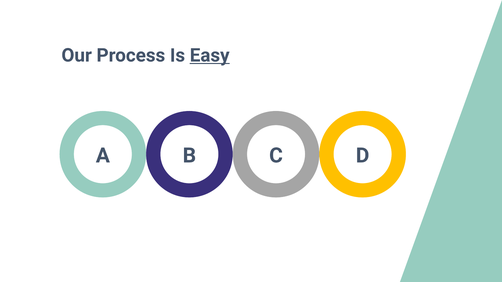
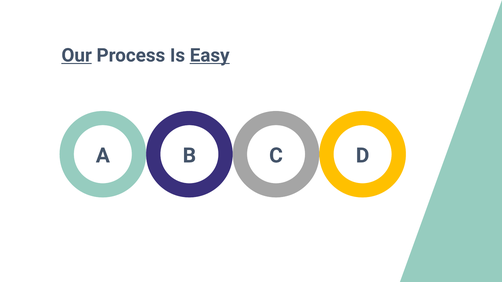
Our underline: none -> present
